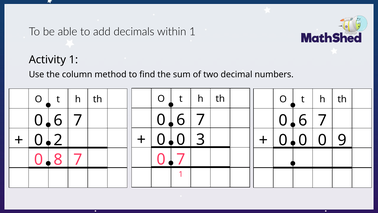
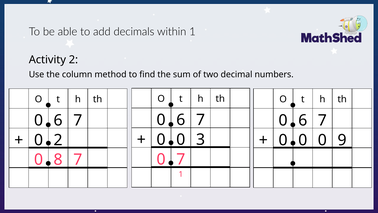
Activity 1: 1 -> 2
